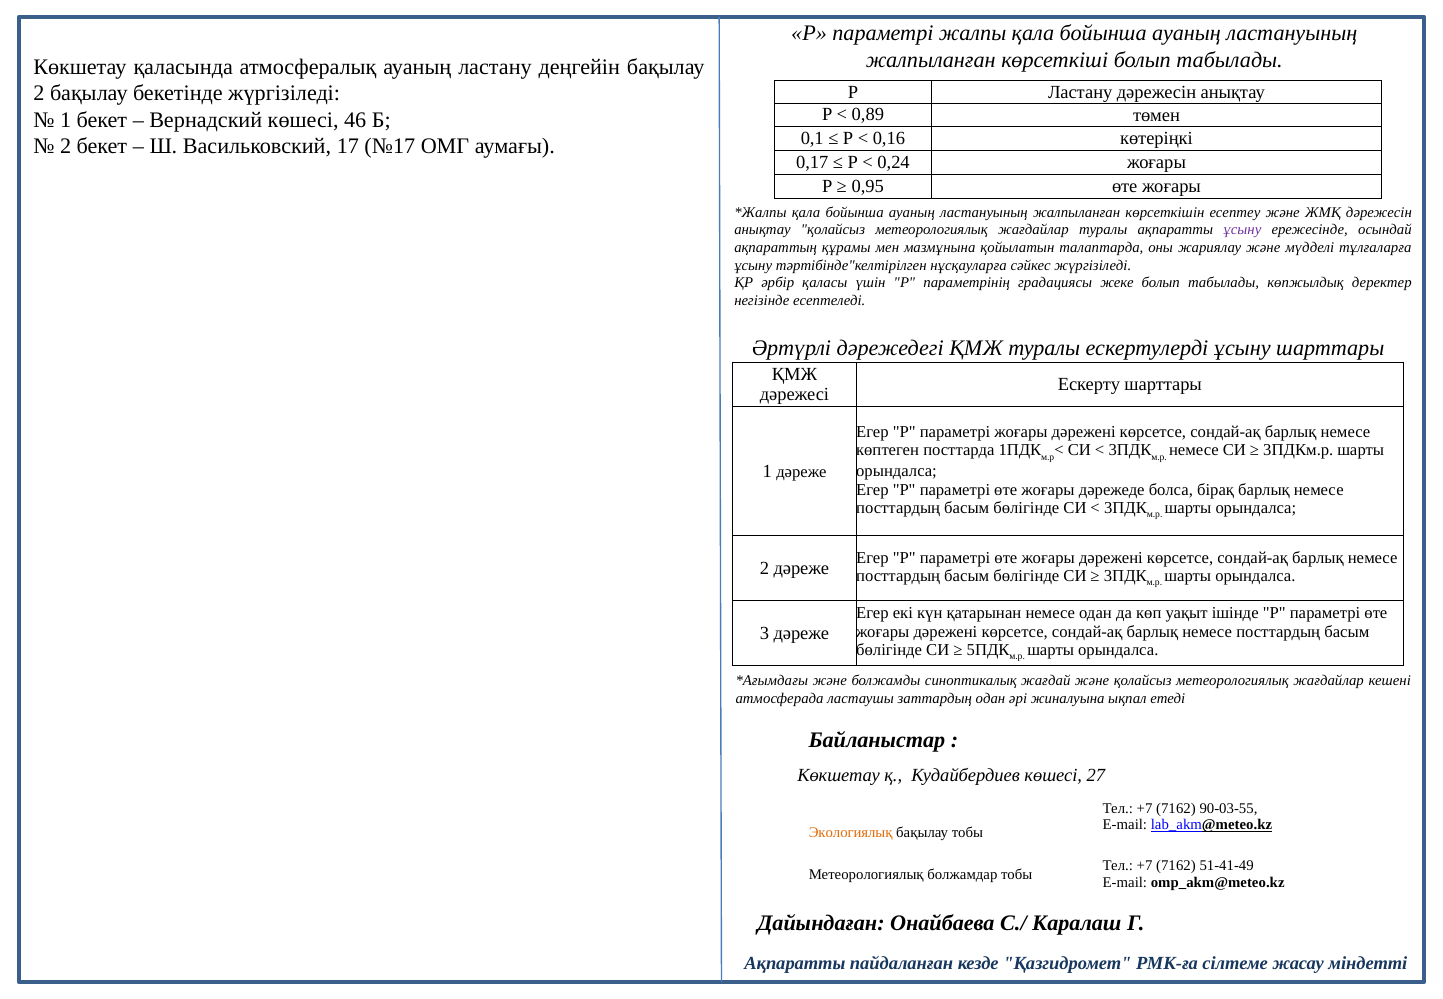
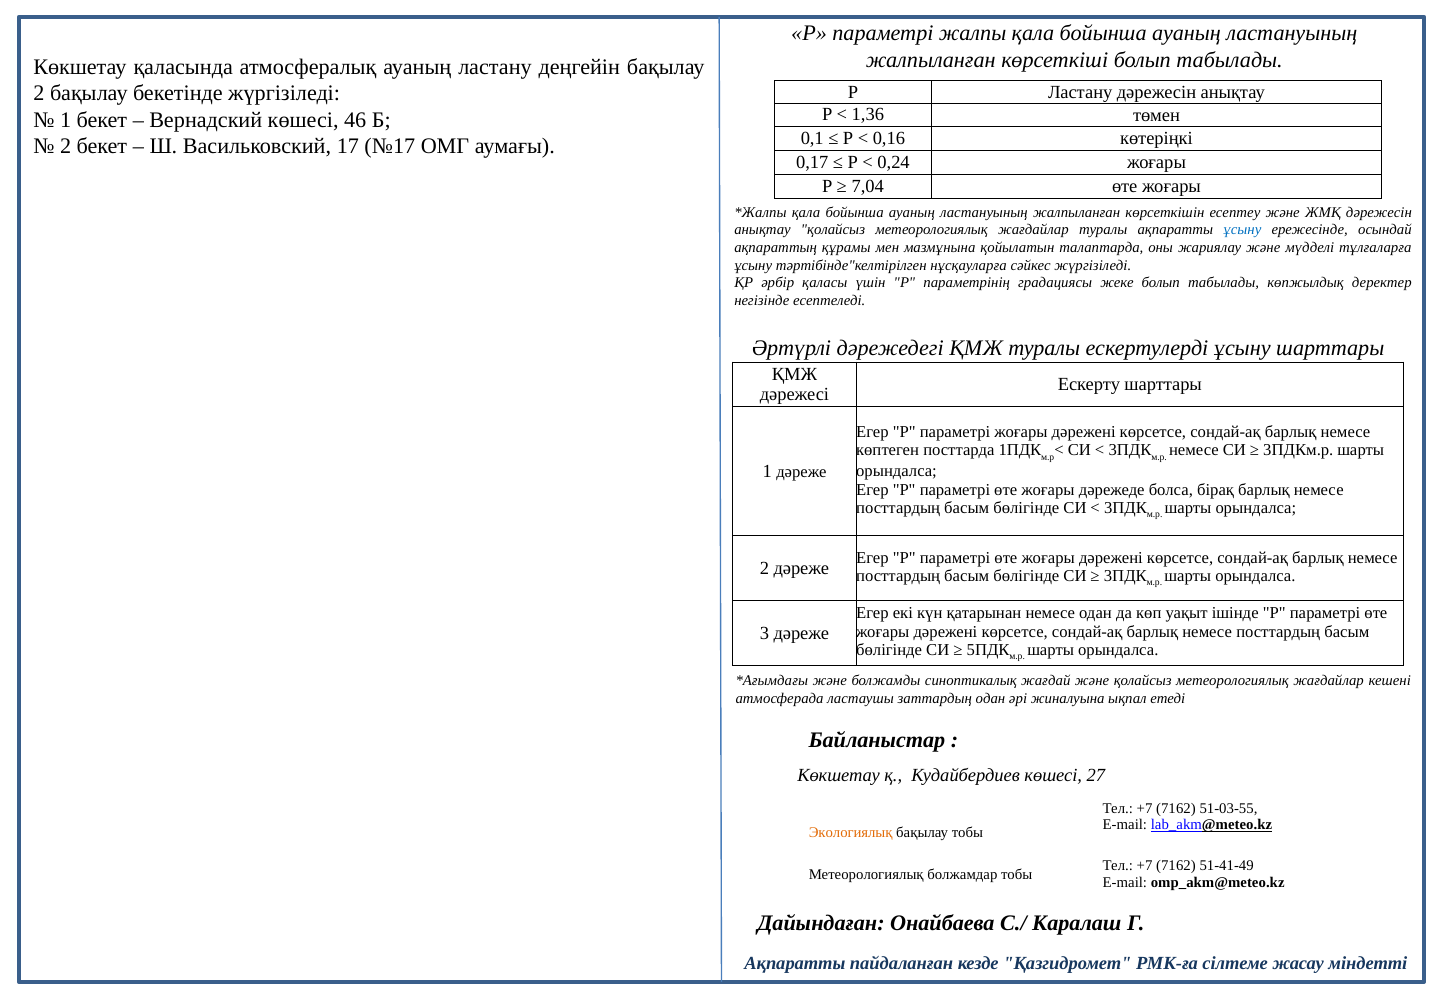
0,89: 0,89 -> 1,36
0,95: 0,95 -> 7,04
ұсыну at (1242, 230) colour: purple -> blue
90-03-55: 90-03-55 -> 51-03-55
